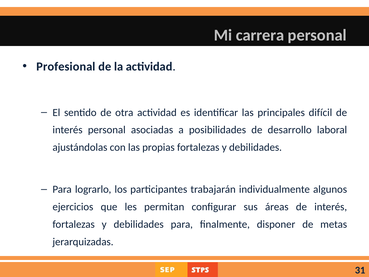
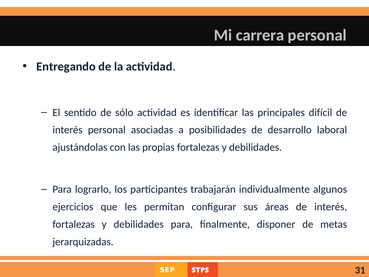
Profesional: Profesional -> Entregando
otra: otra -> sólo
